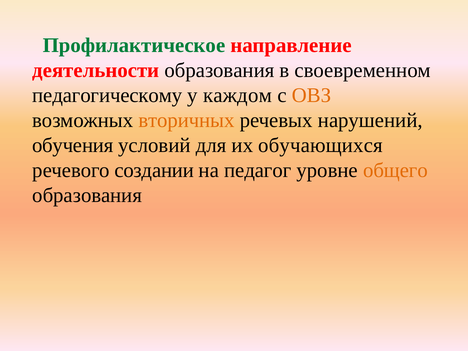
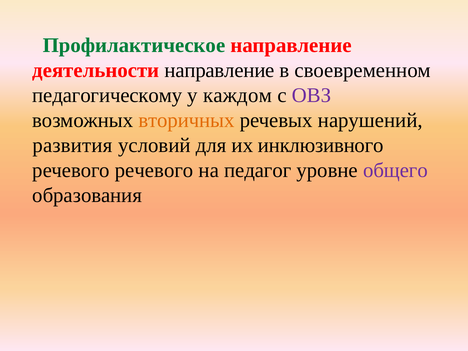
деятельности образования: образования -> направление
ОВЗ colour: orange -> purple
обучения: обучения -> развития
обучающихся: обучающихся -> инклюзивного
речевого создании: создании -> речевого
общего colour: orange -> purple
